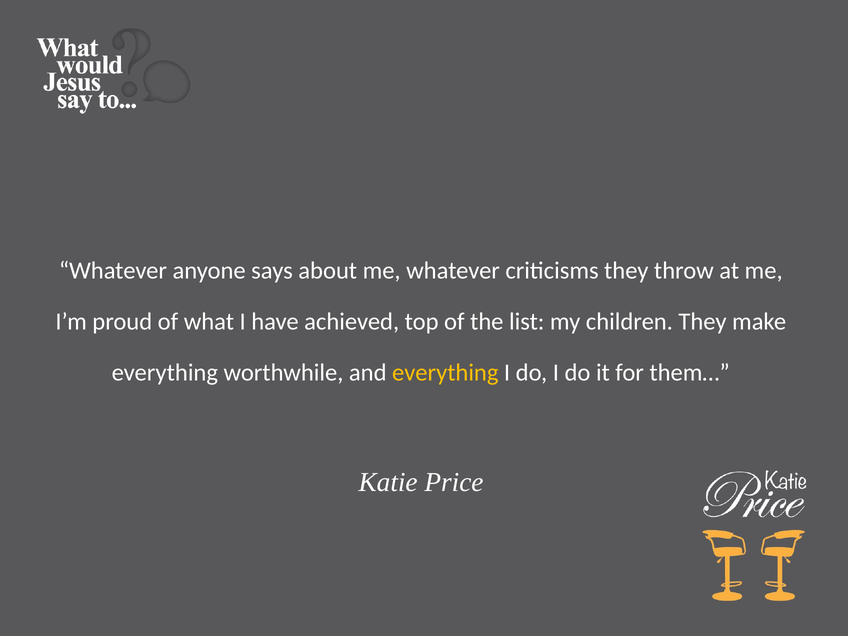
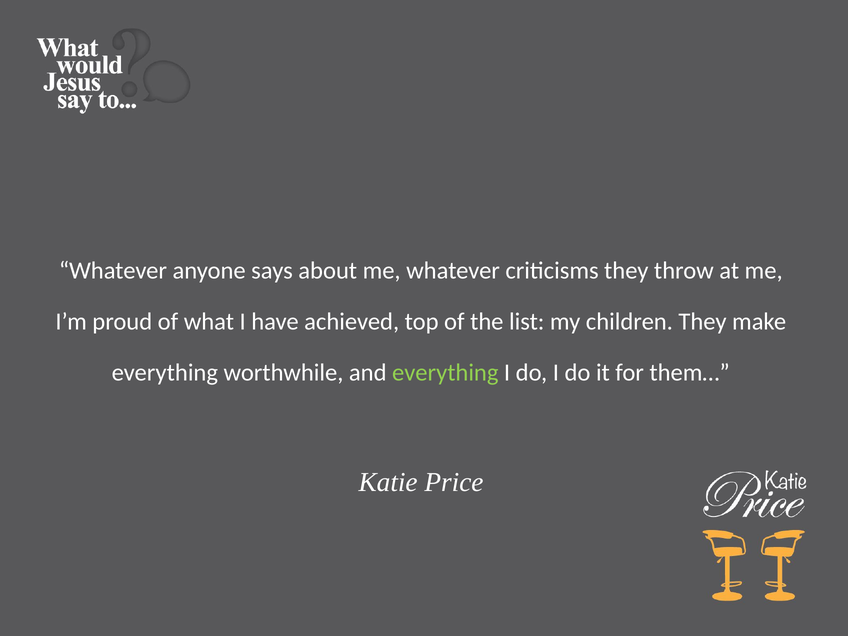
everything at (445, 373) colour: yellow -> light green
